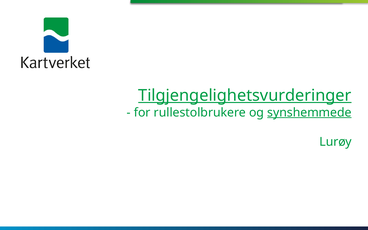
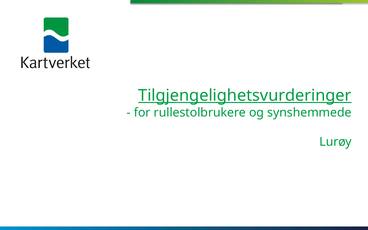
synshemmede underline: present -> none
